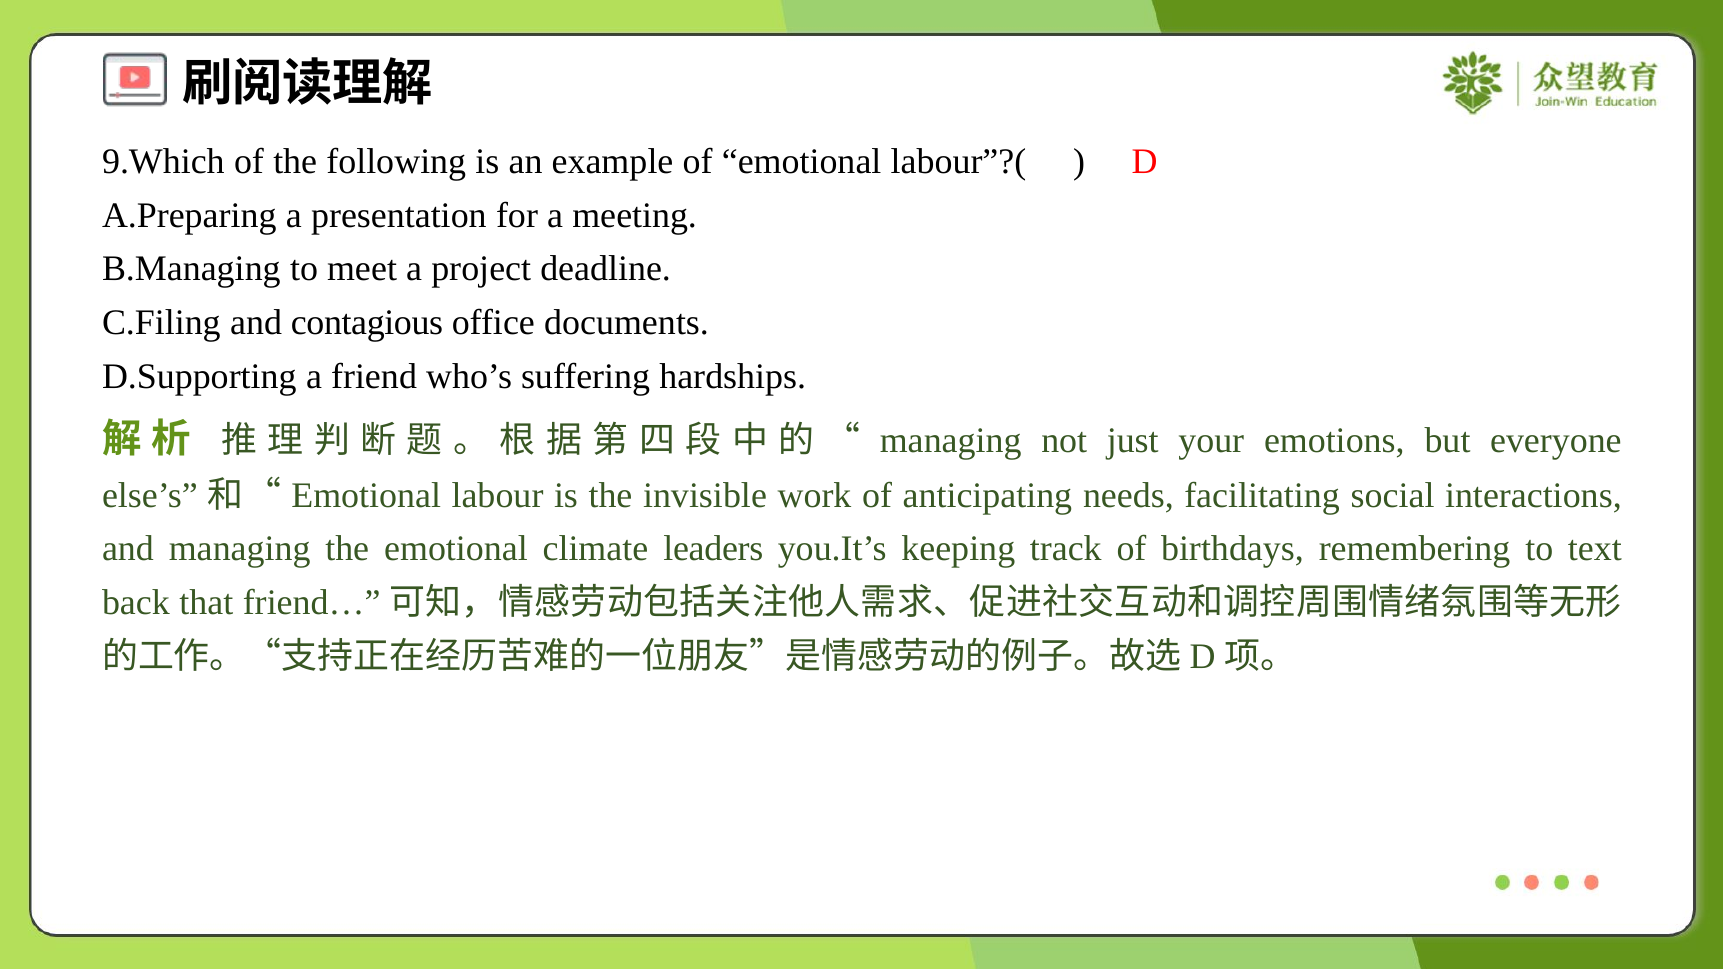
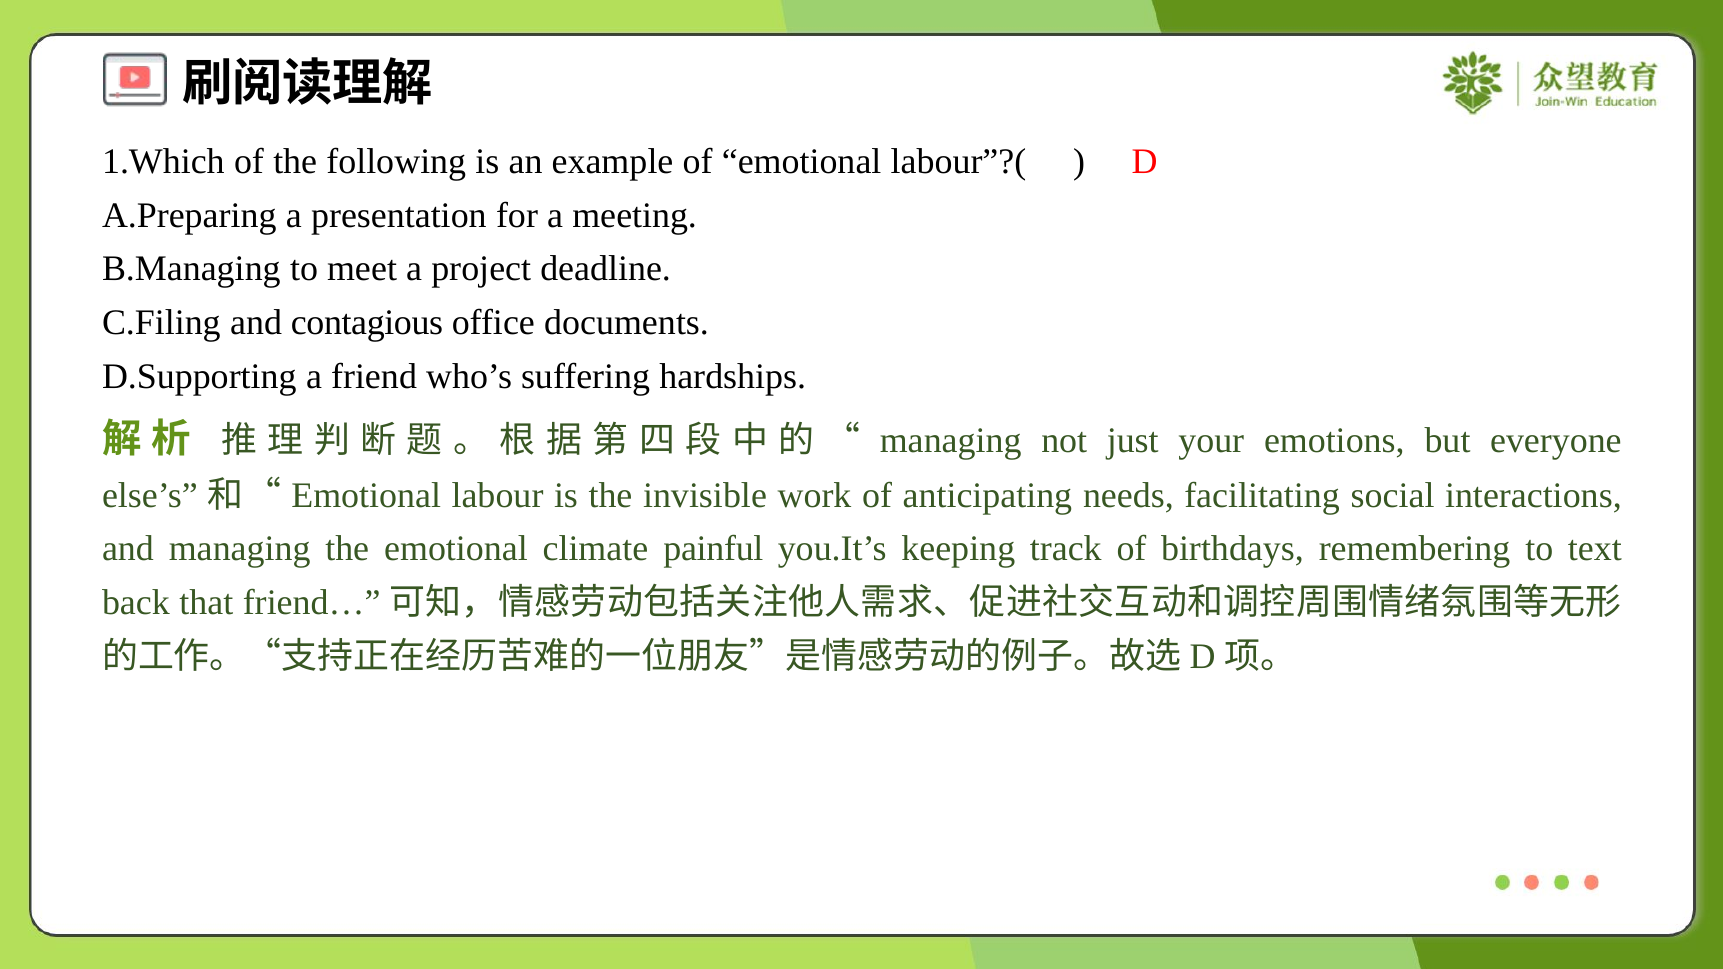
9.Which: 9.Which -> 1.Which
leaders: leaders -> painful
